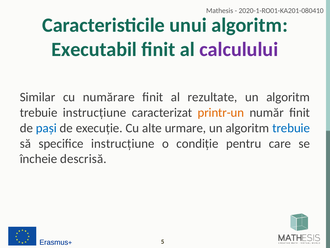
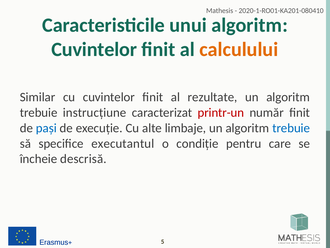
Executabil at (94, 49): Executabil -> Cuvintelor
calculului colour: purple -> orange
cu numărare: numărare -> cuvintelor
printr-un colour: orange -> red
urmare: urmare -> limbaje
specifice instrucțiune: instrucțiune -> executantul
